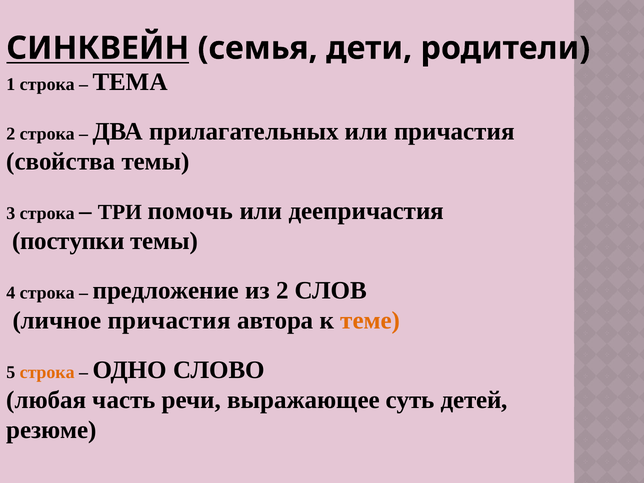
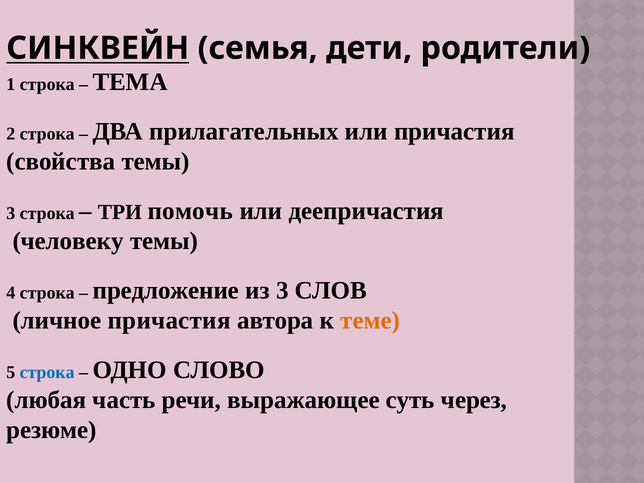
поступки: поступки -> человеку
из 2: 2 -> 3
строка at (47, 372) colour: orange -> blue
детей: детей -> через
